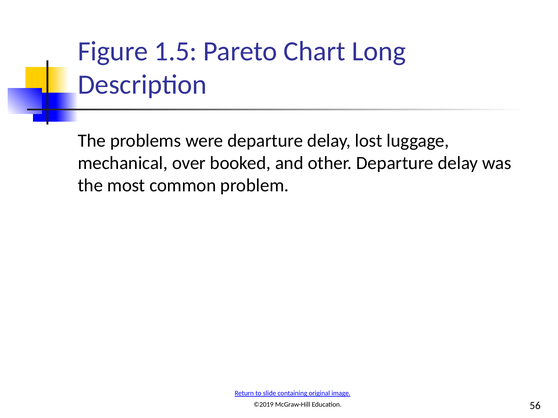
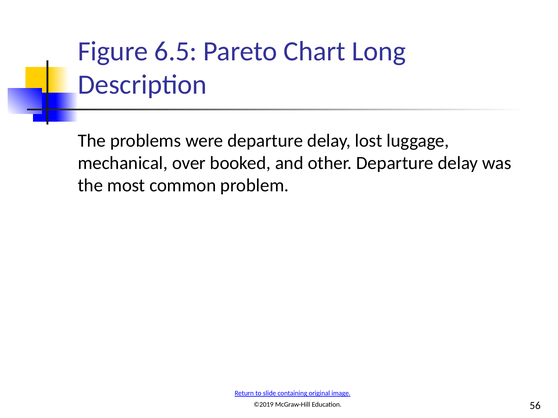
1.5: 1.5 -> 6.5
